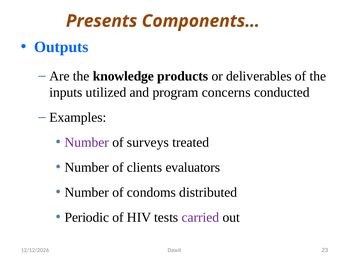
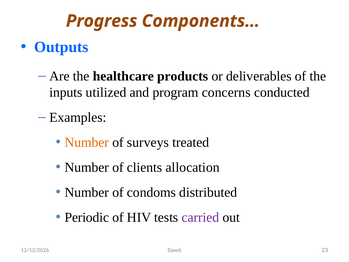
Presents: Presents -> Progress
knowledge: knowledge -> healthcare
Number at (87, 142) colour: purple -> orange
evaluators: evaluators -> allocation
